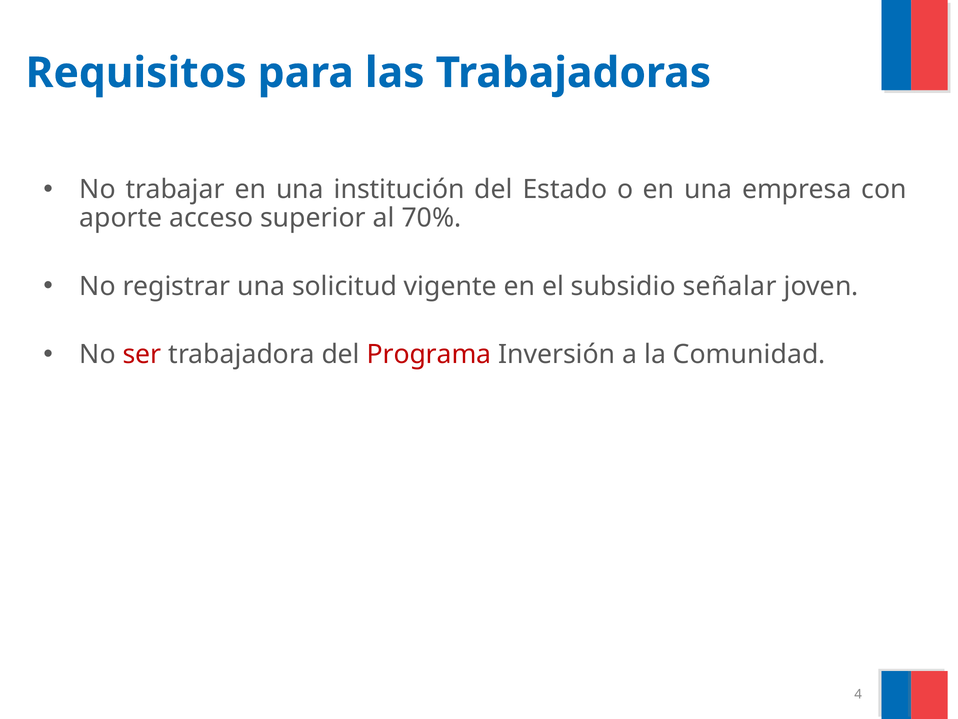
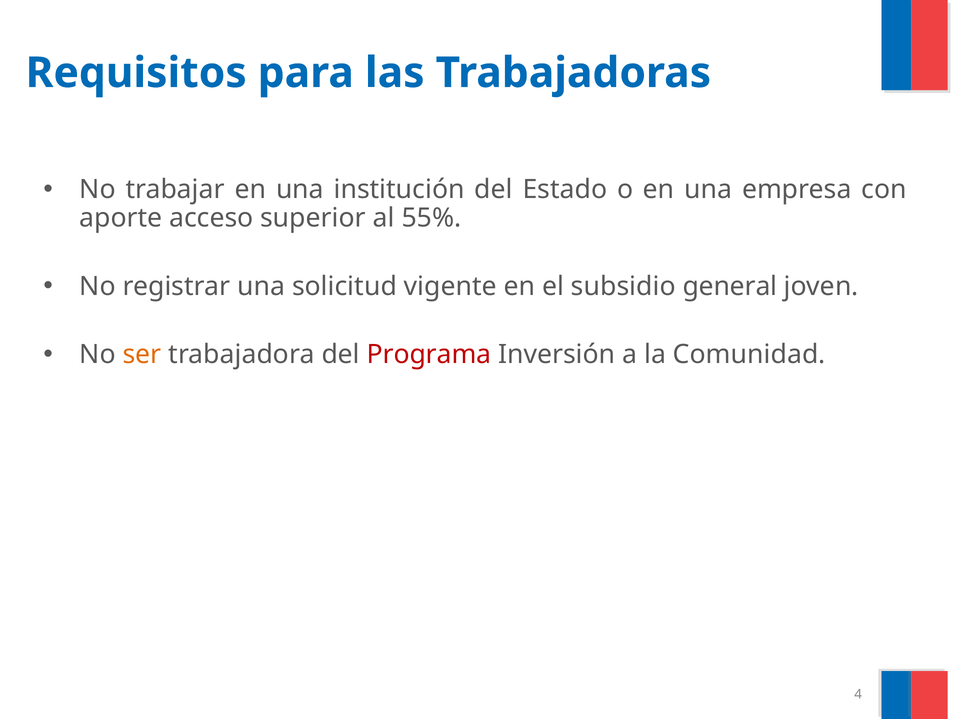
70%: 70% -> 55%
señalar: señalar -> general
ser colour: red -> orange
